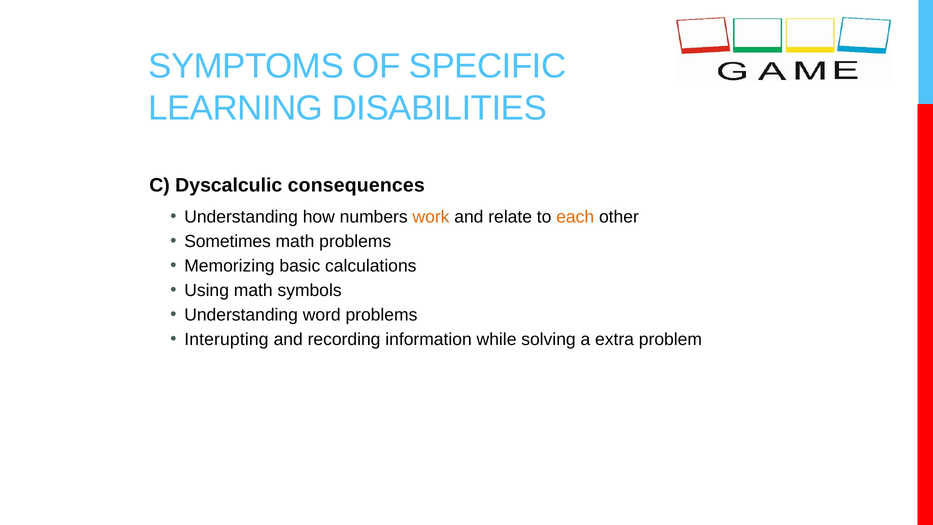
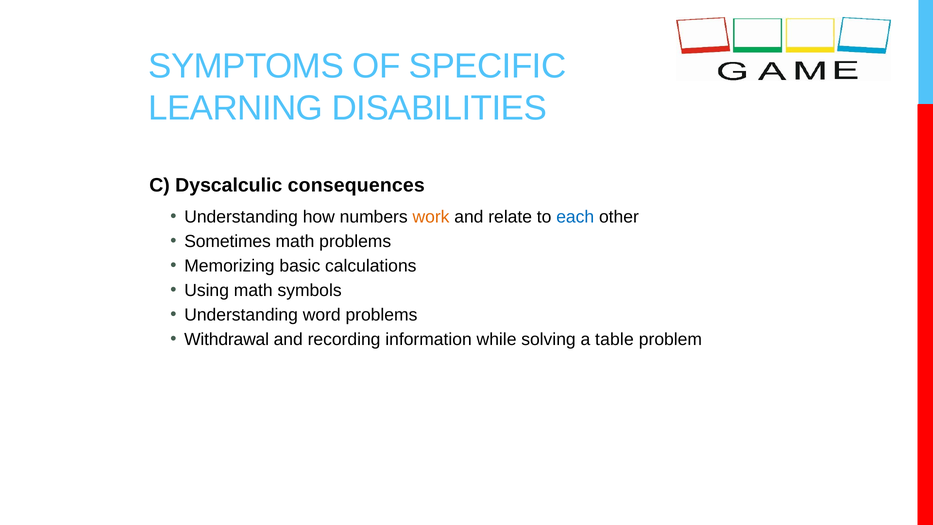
each colour: orange -> blue
Interupting: Interupting -> Withdrawal
extra: extra -> table
